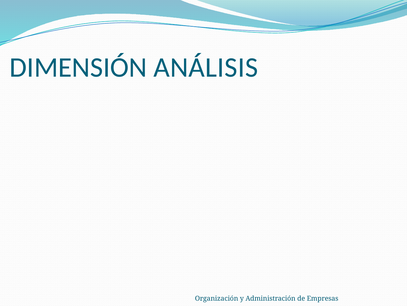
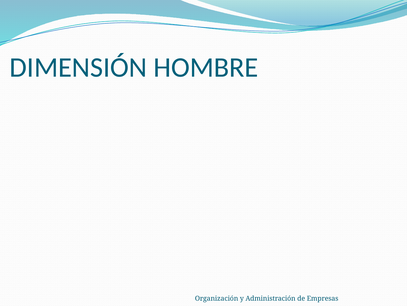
ANÁLISIS: ANÁLISIS -> HOMBRE
